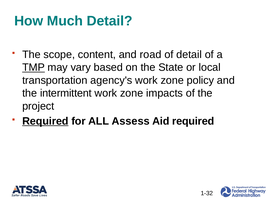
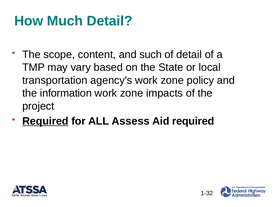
road: road -> such
TMP underline: present -> none
intermittent: intermittent -> information
